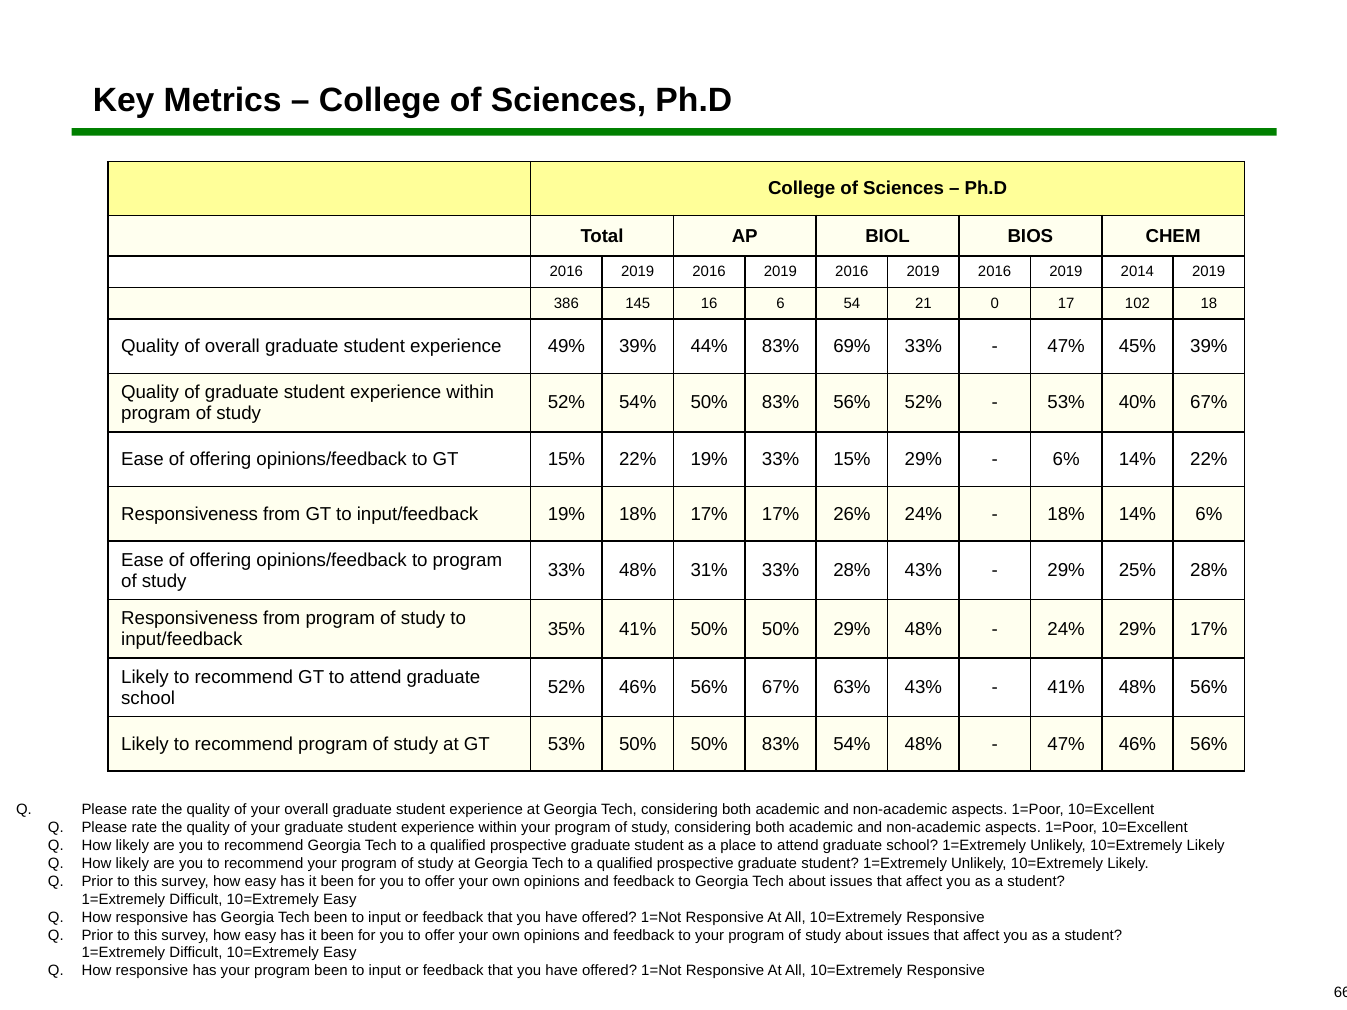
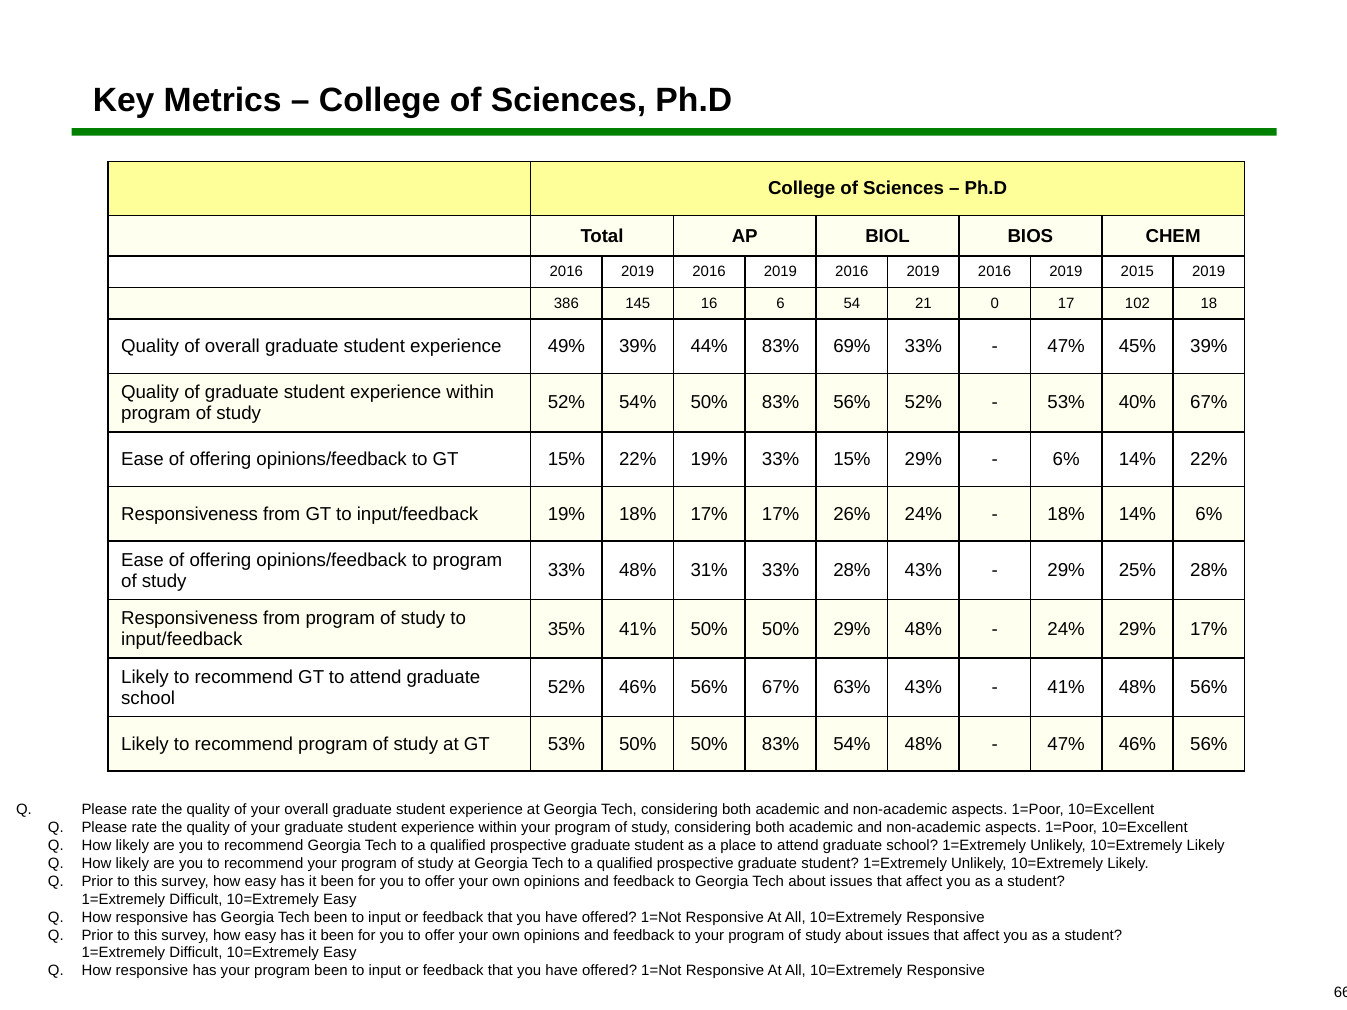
2014: 2014 -> 2015
